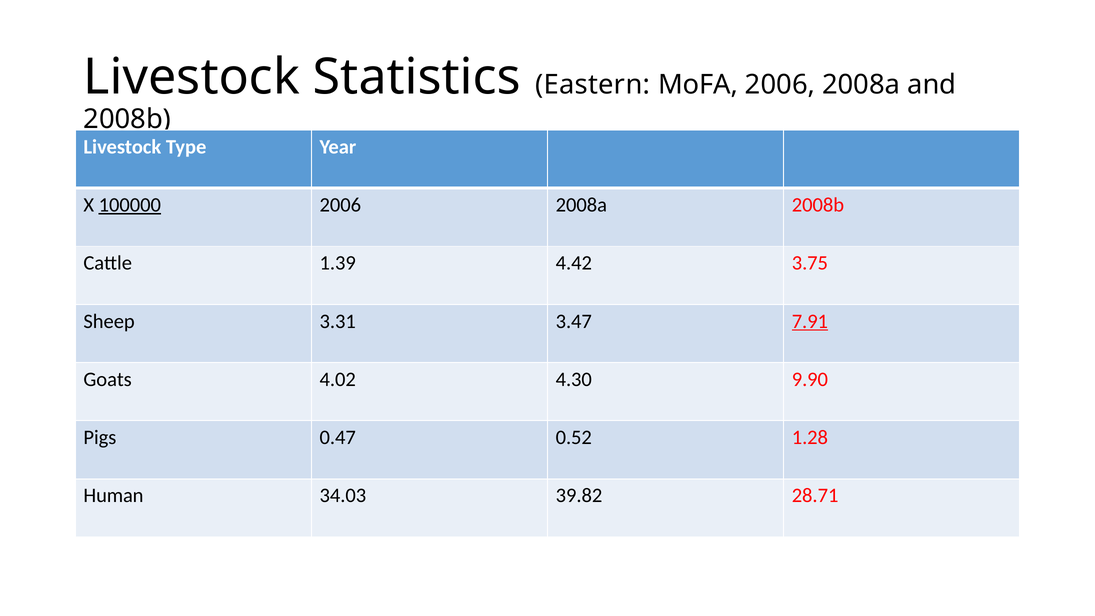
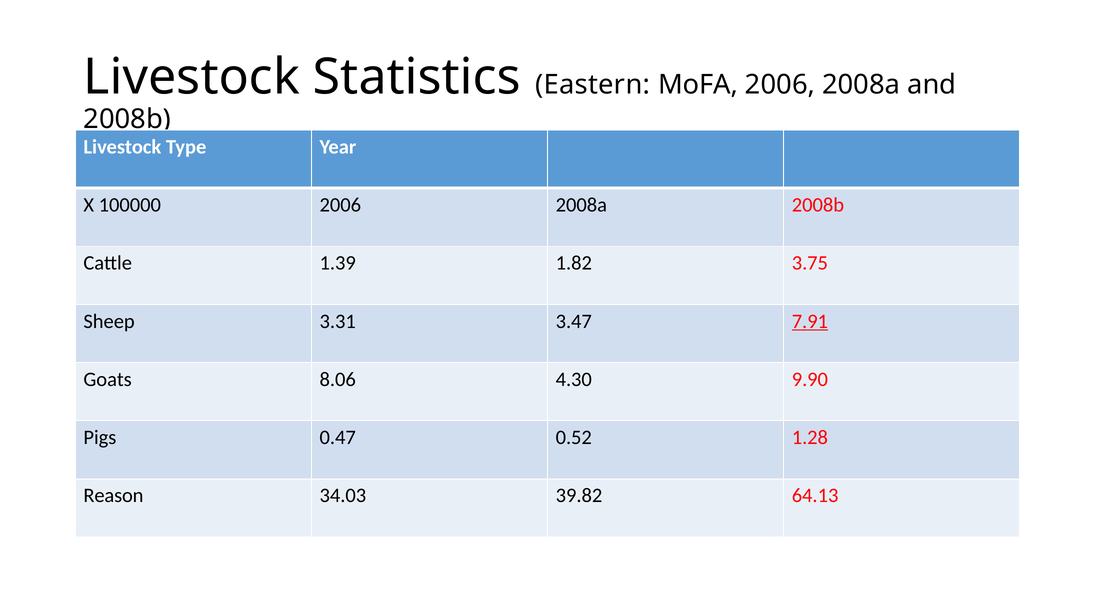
100000 underline: present -> none
4.42: 4.42 -> 1.82
4.02: 4.02 -> 8.06
Human: Human -> Reason
28.71: 28.71 -> 64.13
